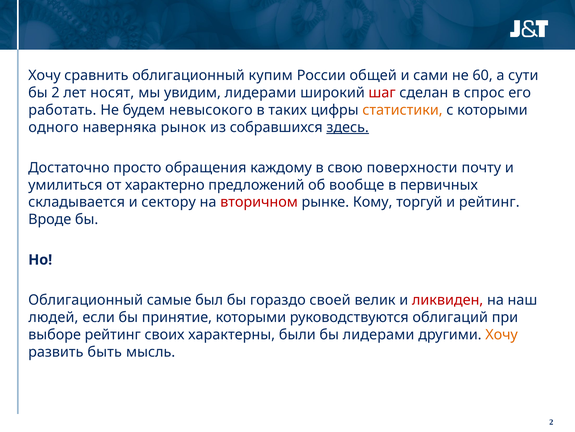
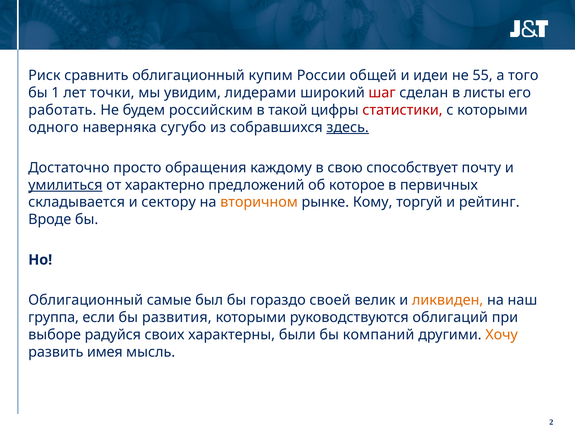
Хочу at (44, 75): Хочу -> Риск
сами: сами -> идеи
60: 60 -> 55
сути: сути -> того
бы 2: 2 -> 1
носят: носят -> точки
спрос: спрос -> листы
невысокого: невысокого -> российским
таких: таких -> такой
статистики colour: orange -> red
рынок: рынок -> сугубо
поверхности: поверхности -> способствует
умилиться underline: none -> present
вообще: вообще -> которое
вторичном colour: red -> orange
ликвиден colour: red -> orange
людей: людей -> группа
принятие: принятие -> развития
выборе рейтинг: рейтинг -> радуйся
бы лидерами: лидерами -> компаний
быть: быть -> имея
